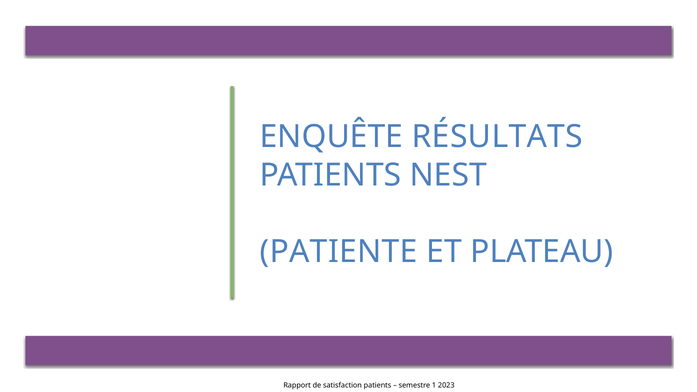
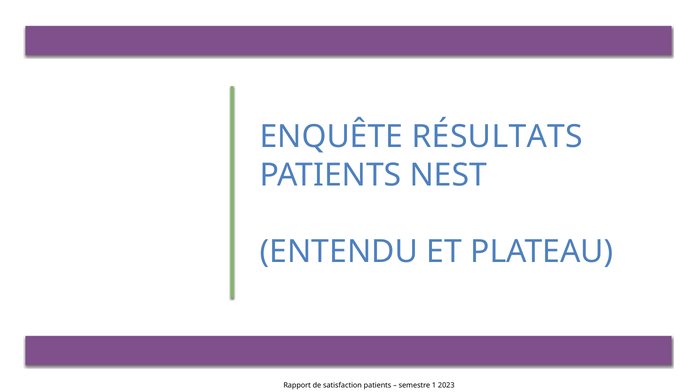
PATIENTE: PATIENTE -> ENTENDU
